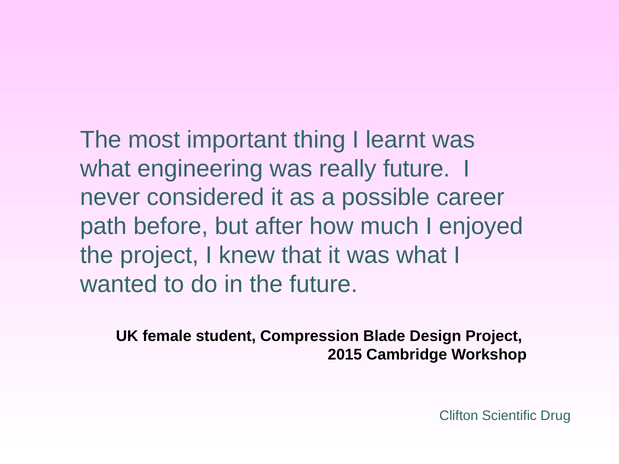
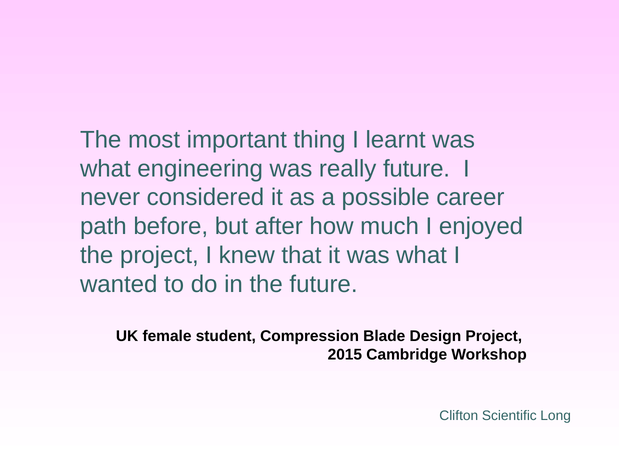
Drug: Drug -> Long
